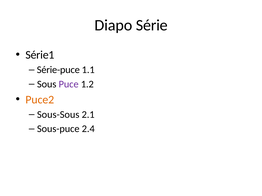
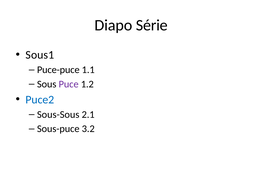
Série1: Série1 -> Sous1
Série-puce: Série-puce -> Puce-puce
Puce2 colour: orange -> blue
2.4: 2.4 -> 3.2
